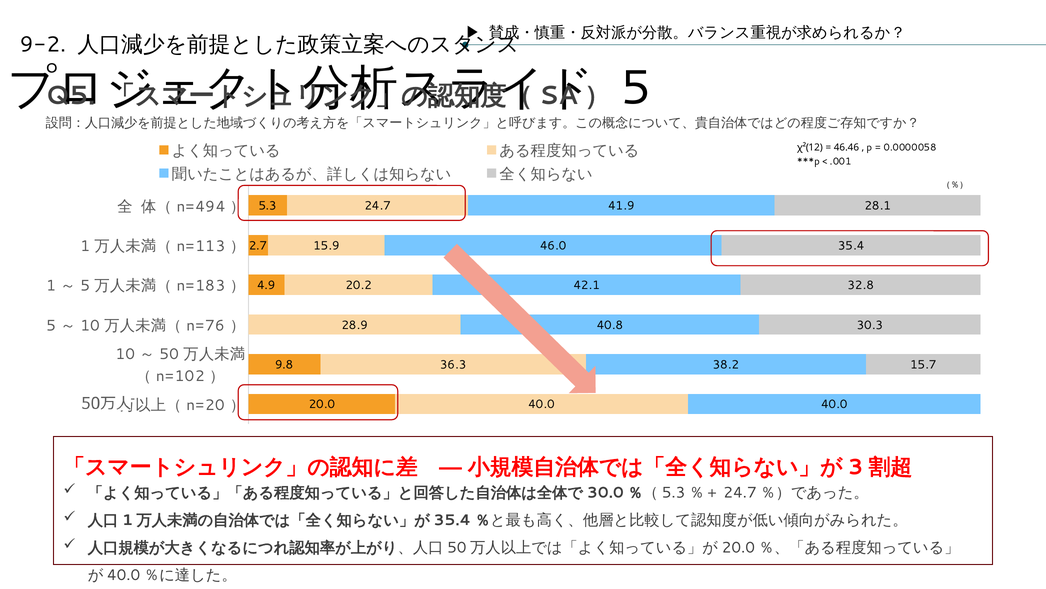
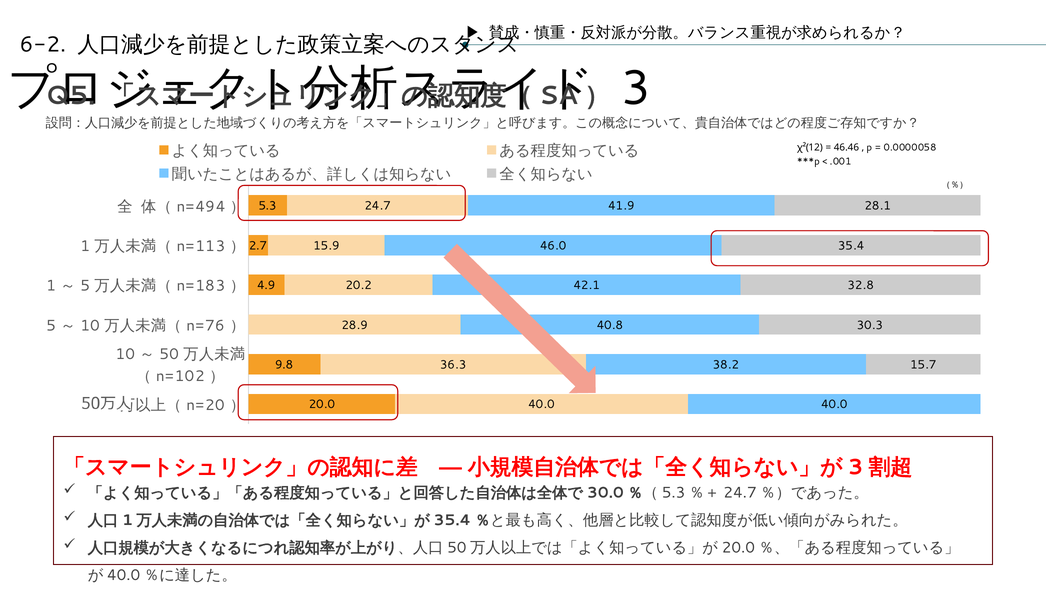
9-2: 9-2 -> 6-2
5 at (636, 88): 5 -> 3
